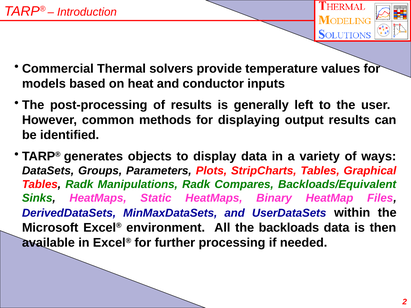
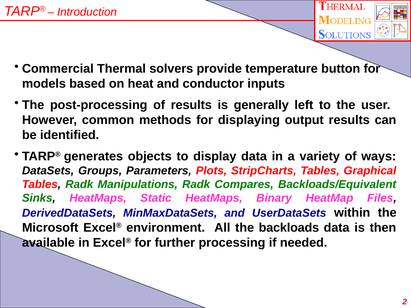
values: values -> button
